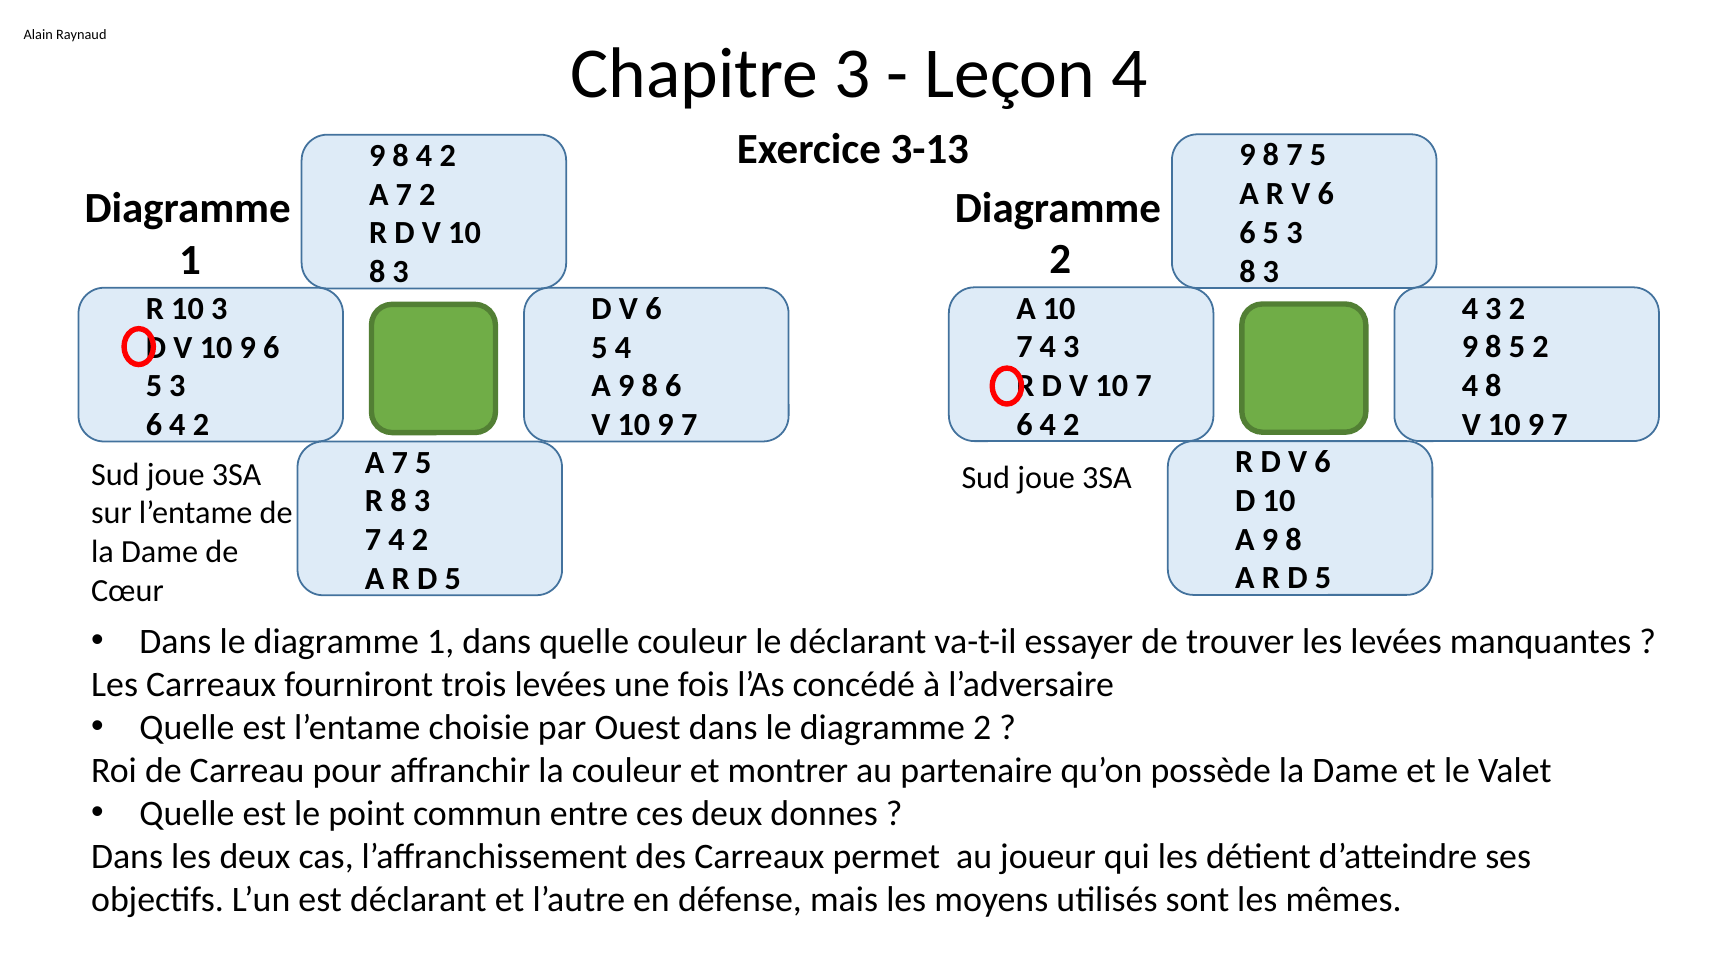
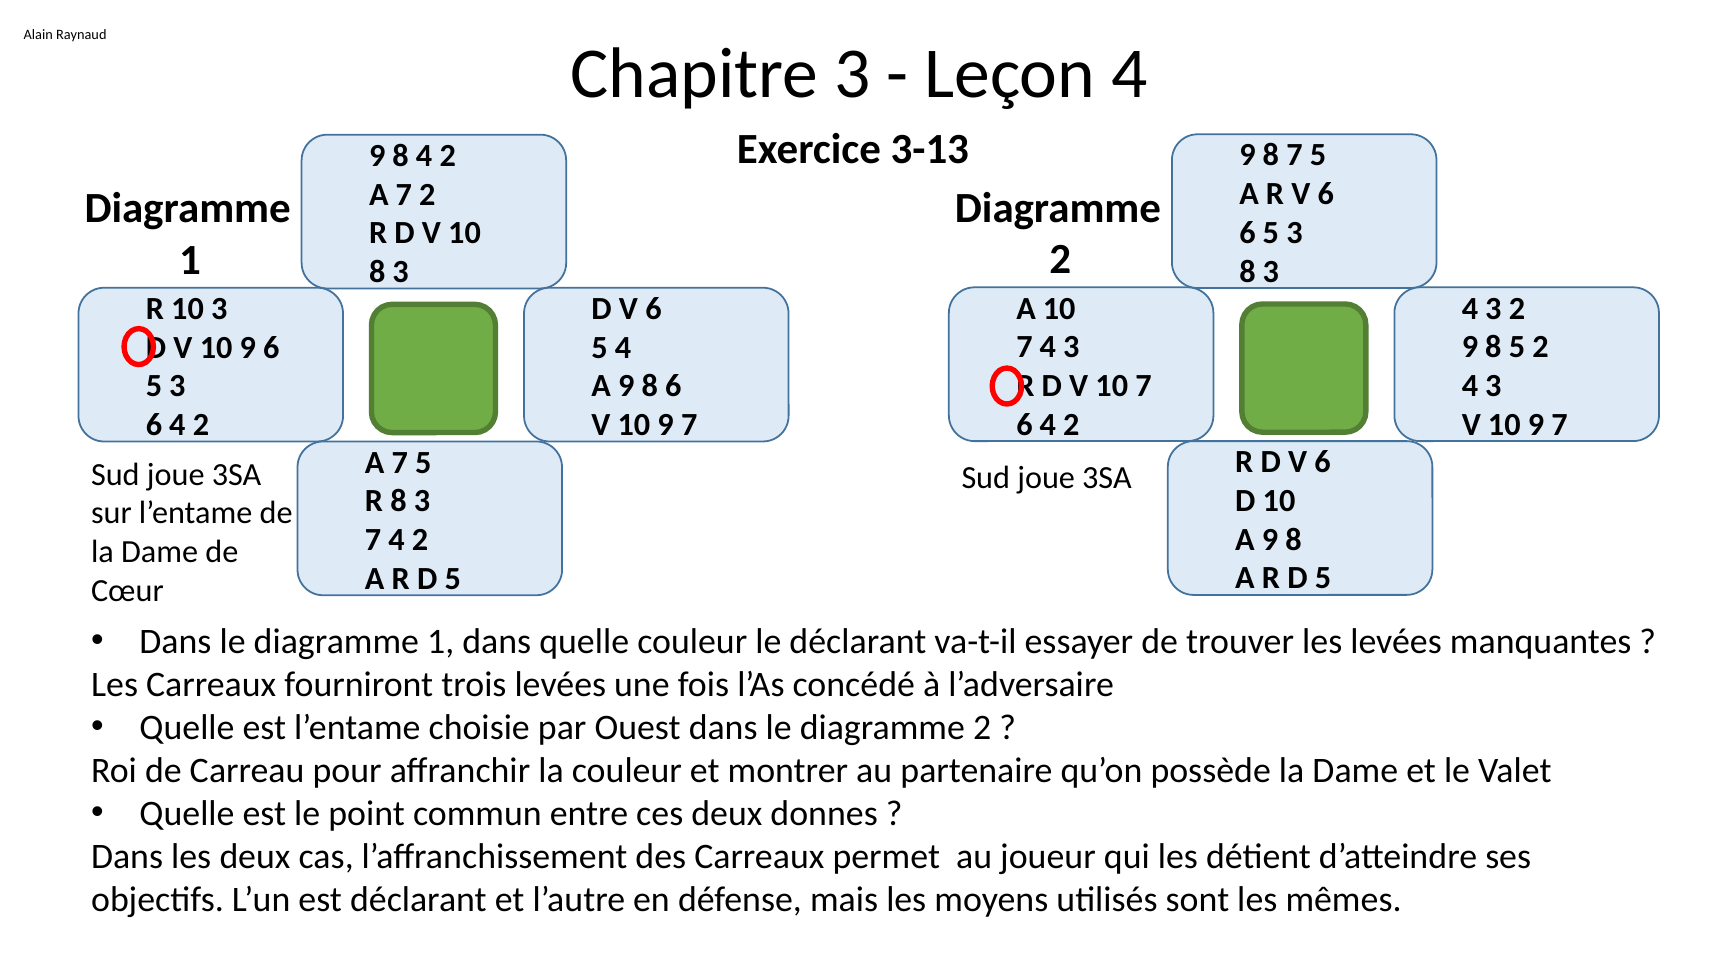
8 at (1493, 386): 8 -> 3
